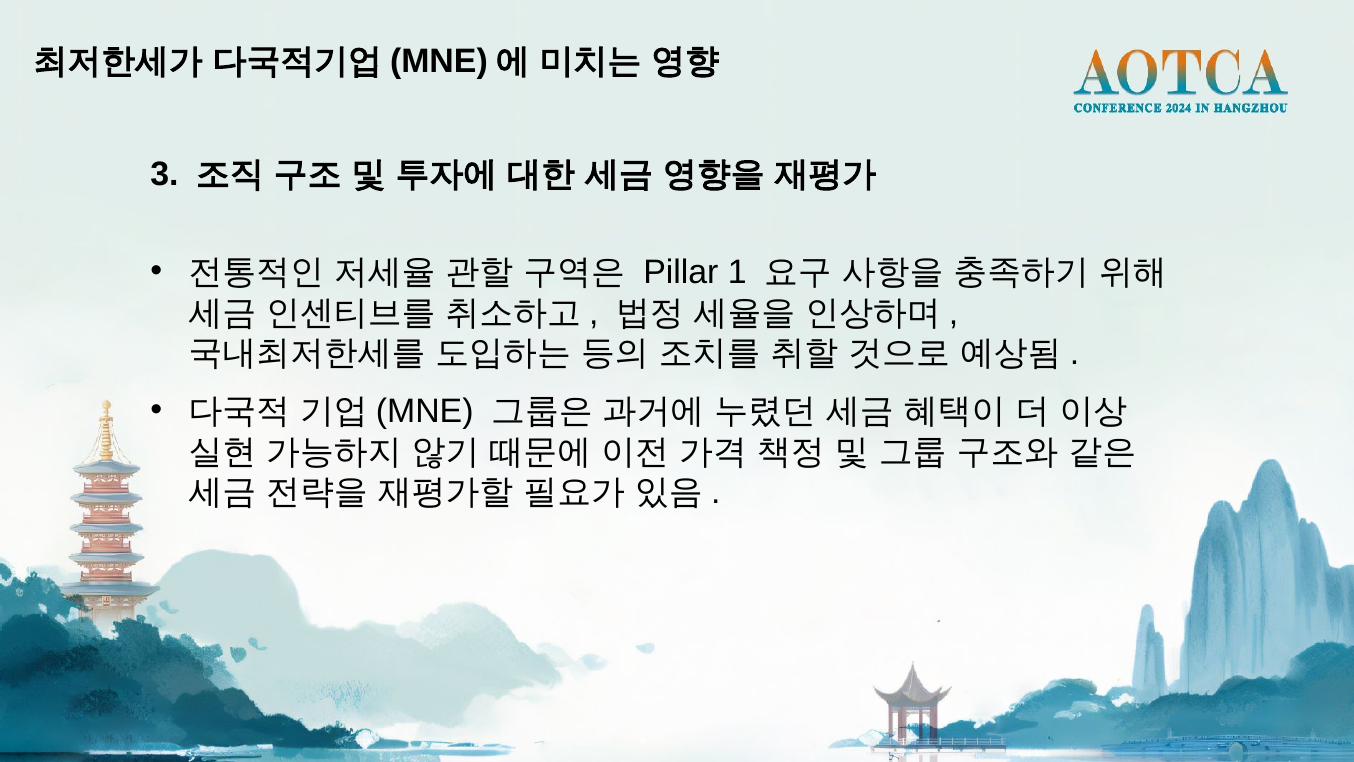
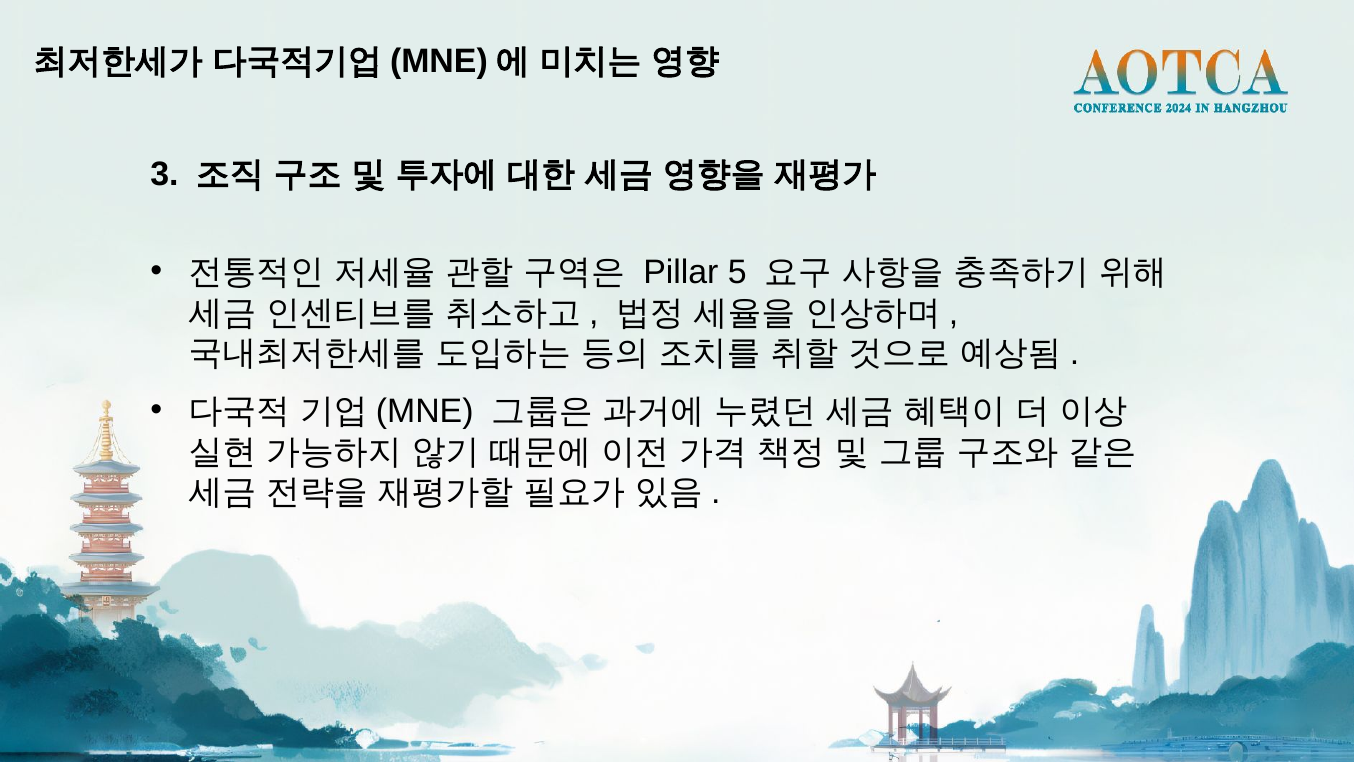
1: 1 -> 5
